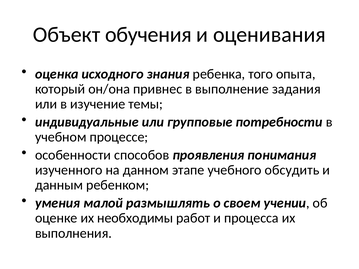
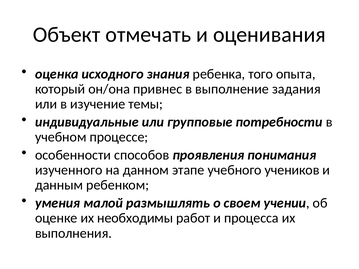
обучения: обучения -> отмечать
обсудить: обсудить -> учеников
